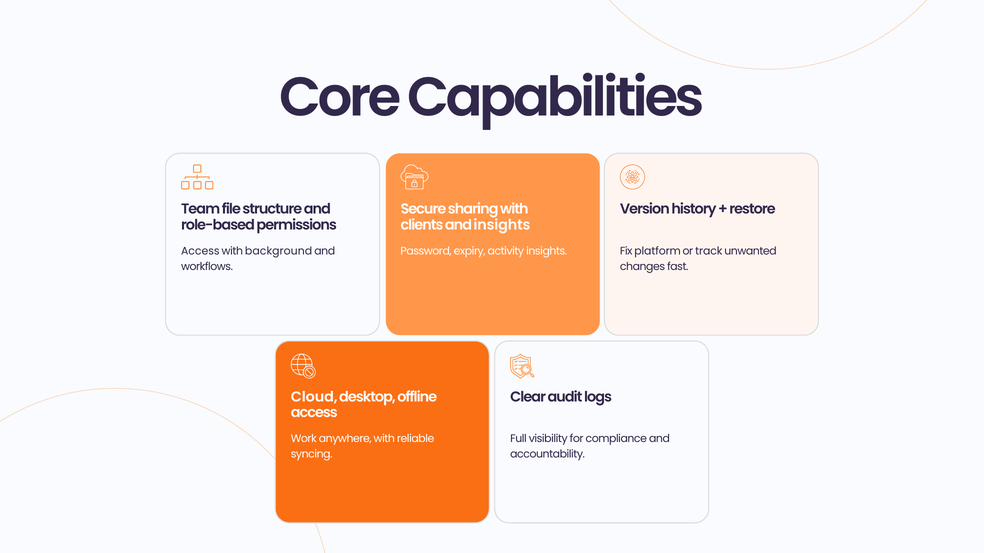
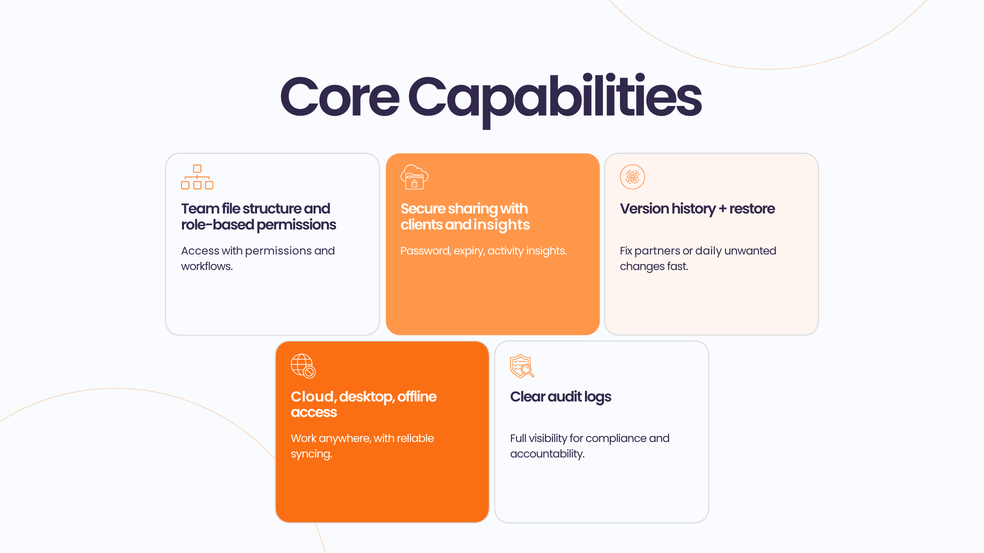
with background: background -> permissions
platform: platform -> partners
track: track -> daily
